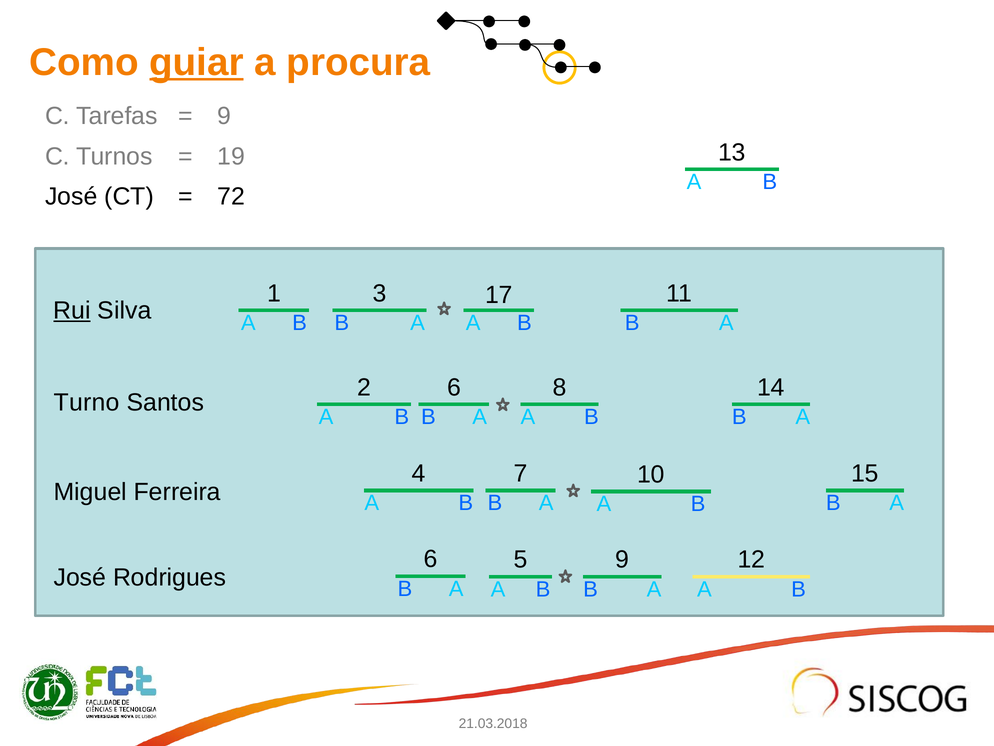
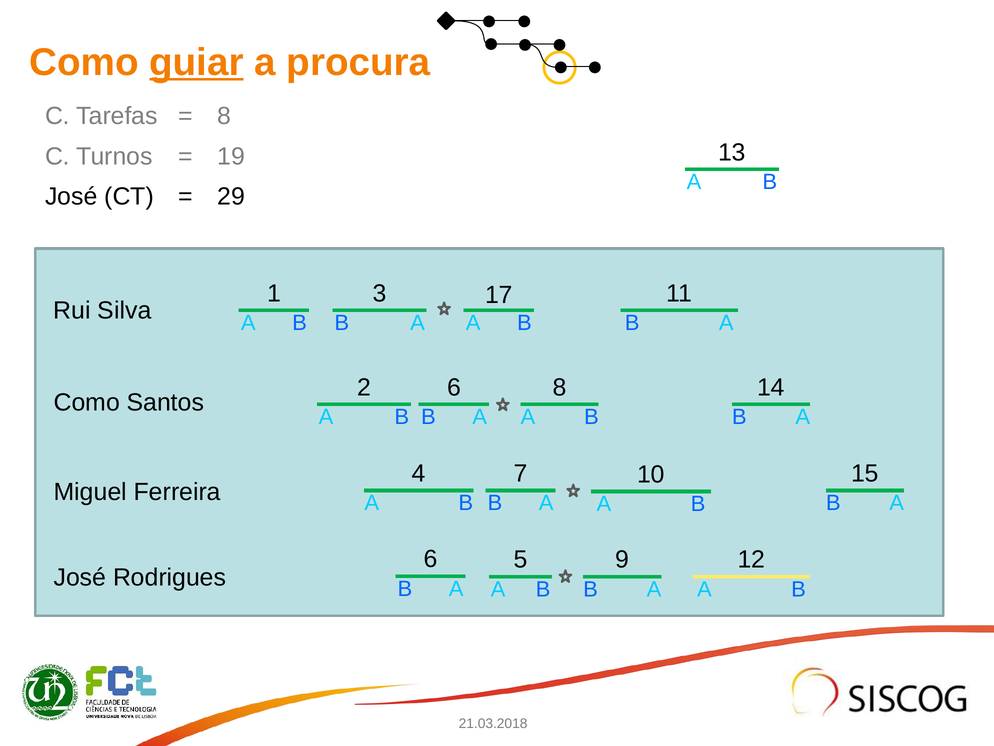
9 at (224, 116): 9 -> 8
72: 72 -> 29
Rui underline: present -> none
Turno at (87, 402): Turno -> Como
